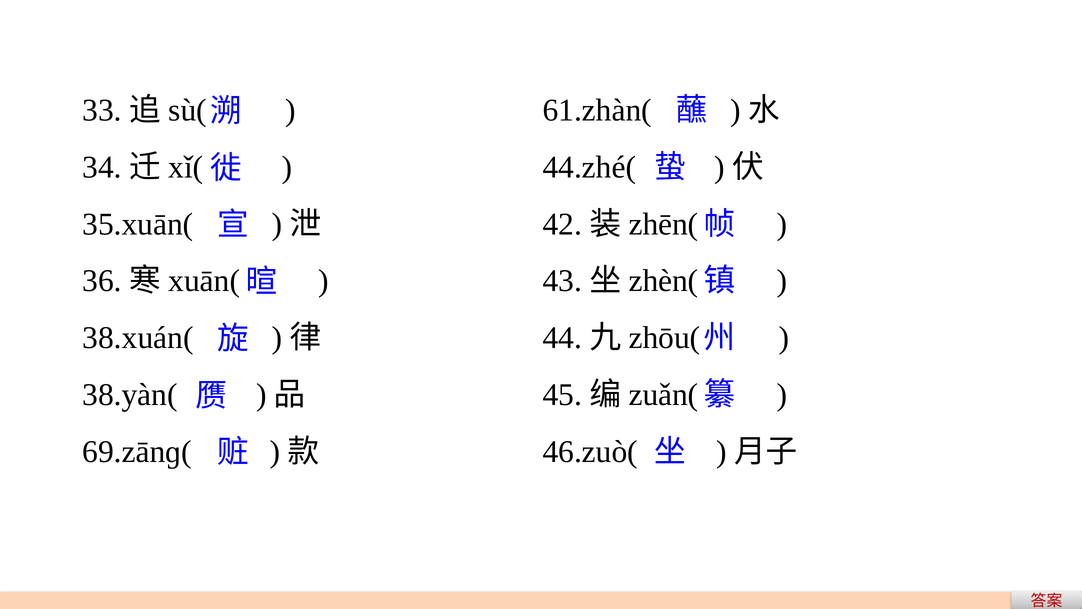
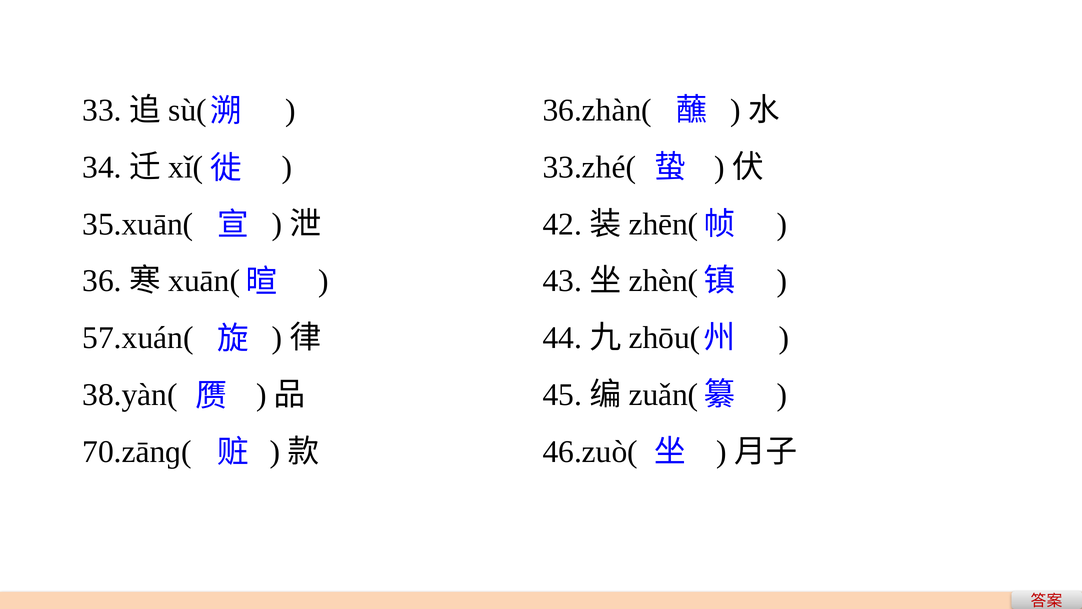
61.zhàn(: 61.zhàn( -> 36.zhàn(
44.zhé(: 44.zhé( -> 33.zhé(
38.xuán(: 38.xuán( -> 57.xuán(
69.zānɡ(: 69.zānɡ( -> 70.zānɡ(
